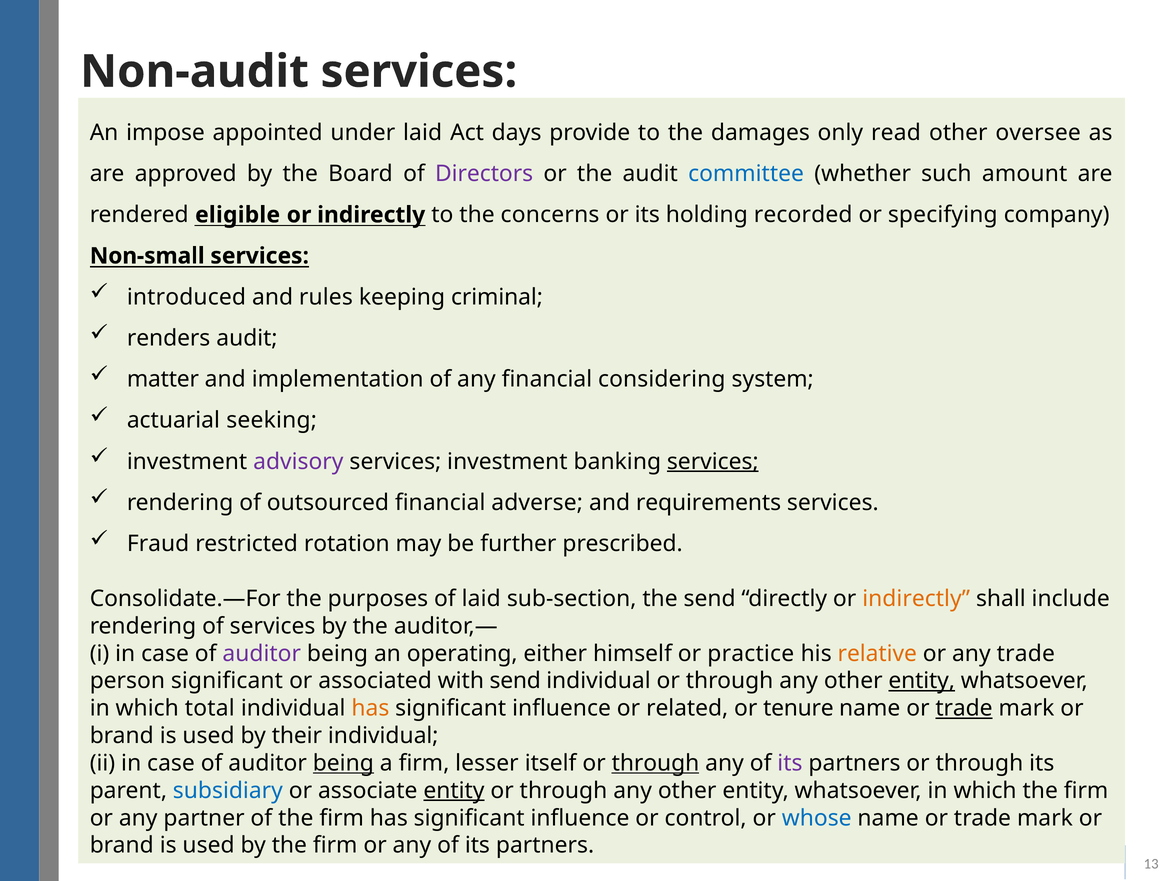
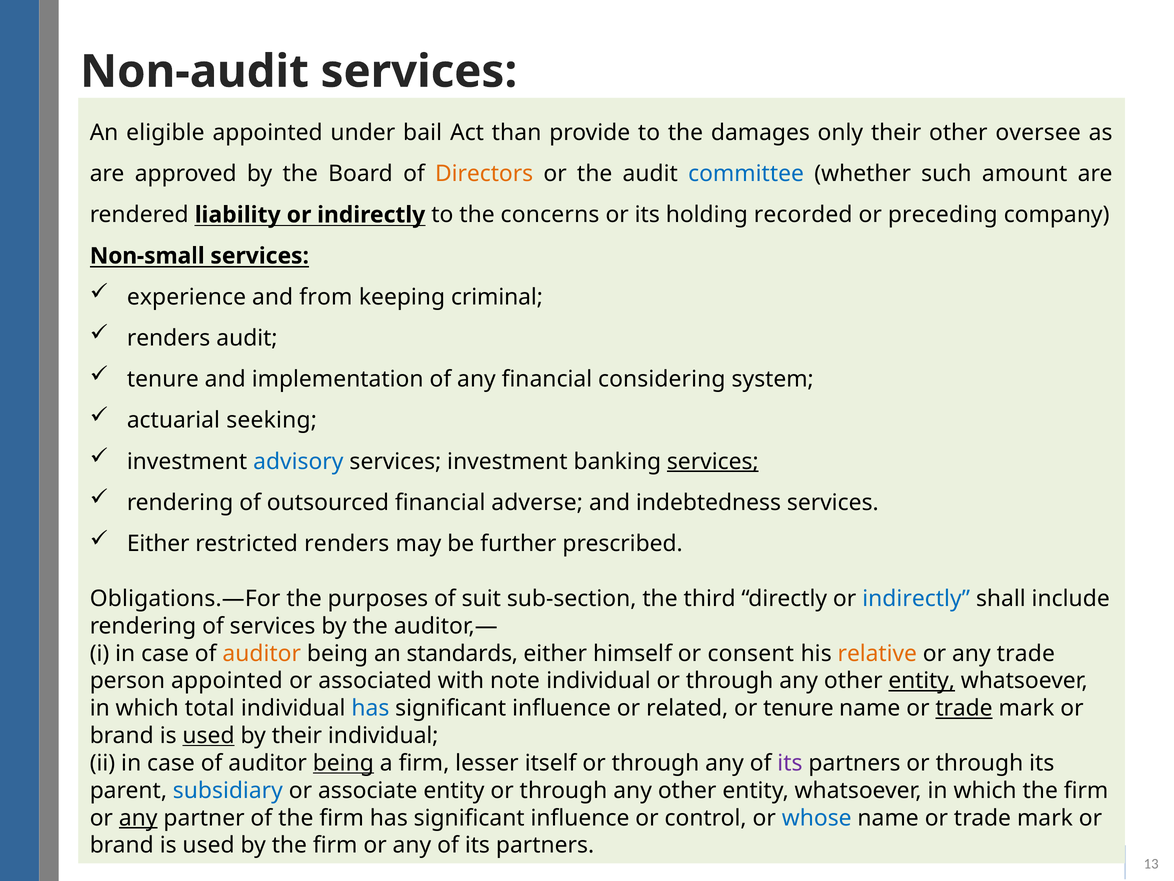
impose: impose -> eligible
under laid: laid -> bail
days: days -> than
only read: read -> their
Directors colour: purple -> orange
eligible: eligible -> liability
specifying: specifying -> preceding
introduced: introduced -> experience
rules: rules -> from
matter at (163, 379): matter -> tenure
advisory colour: purple -> blue
requirements: requirements -> indebtedness
Fraud at (158, 543): Fraud -> Either
restricted rotation: rotation -> renders
Consolidate.—For: Consolidate.—For -> Obligations.—For
of laid: laid -> suit
the send: send -> third
indirectly at (916, 598) colour: orange -> blue
auditor at (262, 653) colour: purple -> orange
operating: operating -> standards
practice: practice -> consent
person significant: significant -> appointed
with send: send -> note
has at (370, 708) colour: orange -> blue
used at (209, 735) underline: none -> present
through at (655, 763) underline: present -> none
entity at (454, 790) underline: present -> none
any at (138, 818) underline: none -> present
